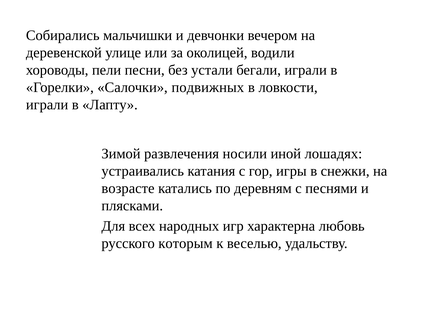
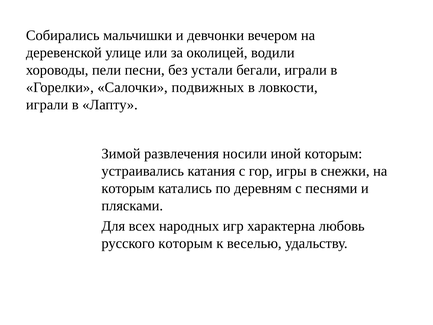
иной лошадях: лошадях -> которым
возрасте at (128, 188): возрасте -> которым
